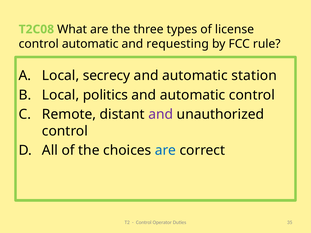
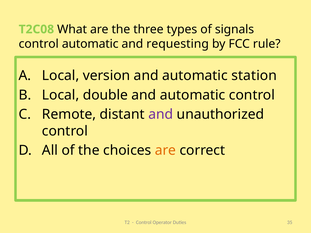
license: license -> signals
secrecy: secrecy -> version
politics: politics -> double
are at (165, 150) colour: blue -> orange
